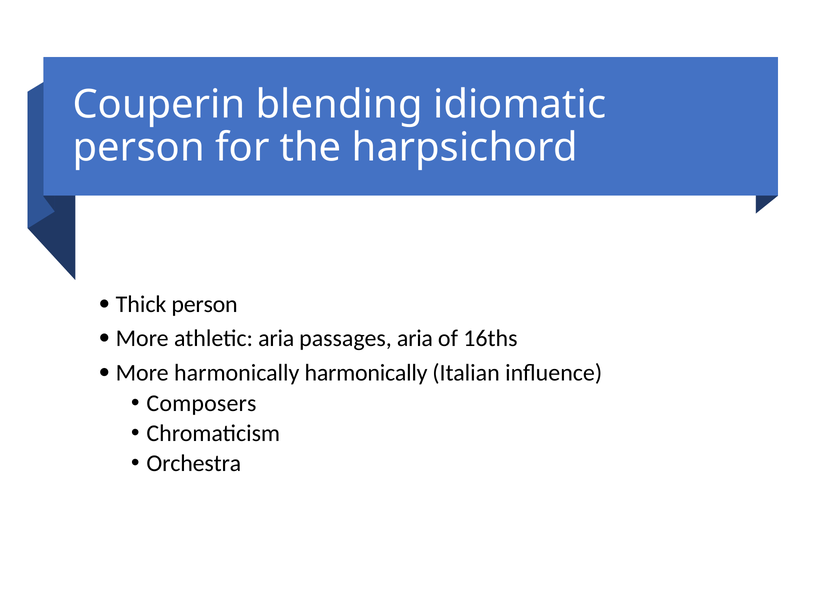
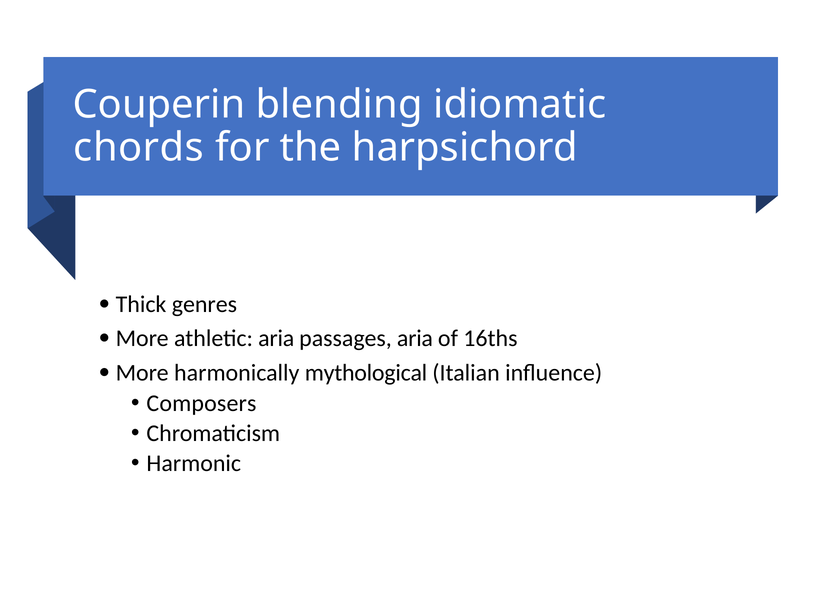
person at (139, 148): person -> chords
person at (205, 304): person -> genres
harmonically harmonically: harmonically -> mythological
Orchestra: Orchestra -> Harmonic
